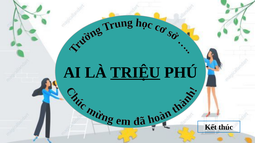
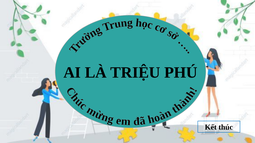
TRIỆU underline: present -> none
